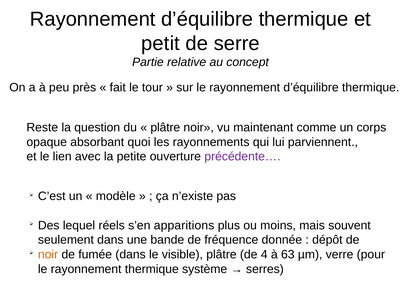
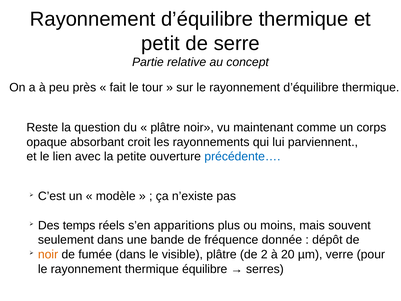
quoi: quoi -> croit
précédente… colour: purple -> blue
lequel: lequel -> temps
4: 4 -> 2
63: 63 -> 20
système: système -> équilibre
